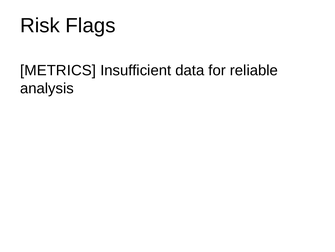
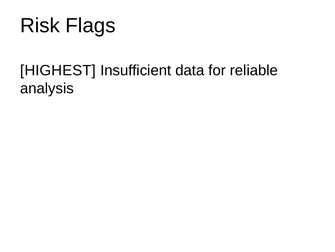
METRICS: METRICS -> HIGHEST
